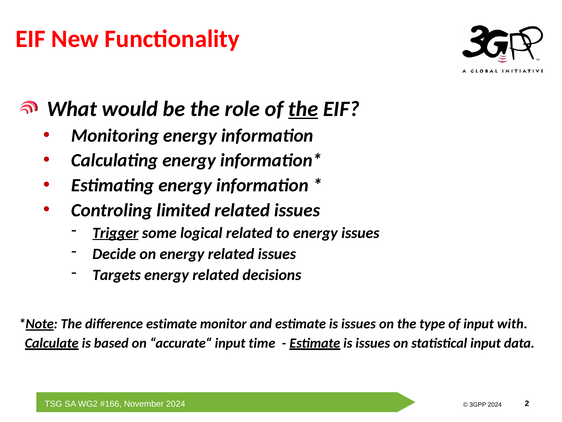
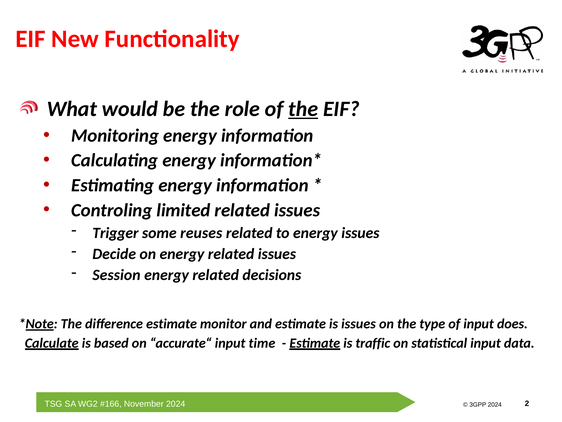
Trigger underline: present -> none
logical: logical -> reuses
Targets: Targets -> Session
with: with -> does
issues at (373, 343): issues -> traffic
